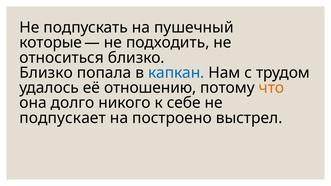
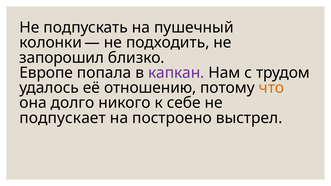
которые: которые -> колонки
относиться: относиться -> запорошил
Близко at (46, 73): Близко -> Европе
капкан colour: blue -> purple
